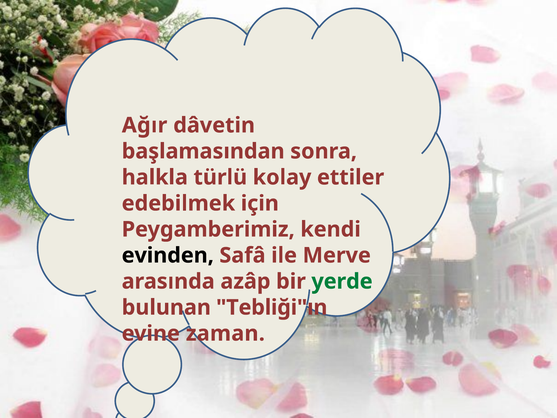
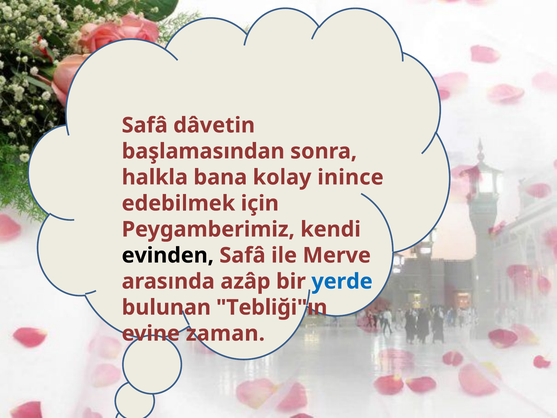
Ağır at (145, 125): Ağır -> Safâ
türlü: türlü -> bana
ettiler: ettiler -> inince
yerde colour: green -> blue
